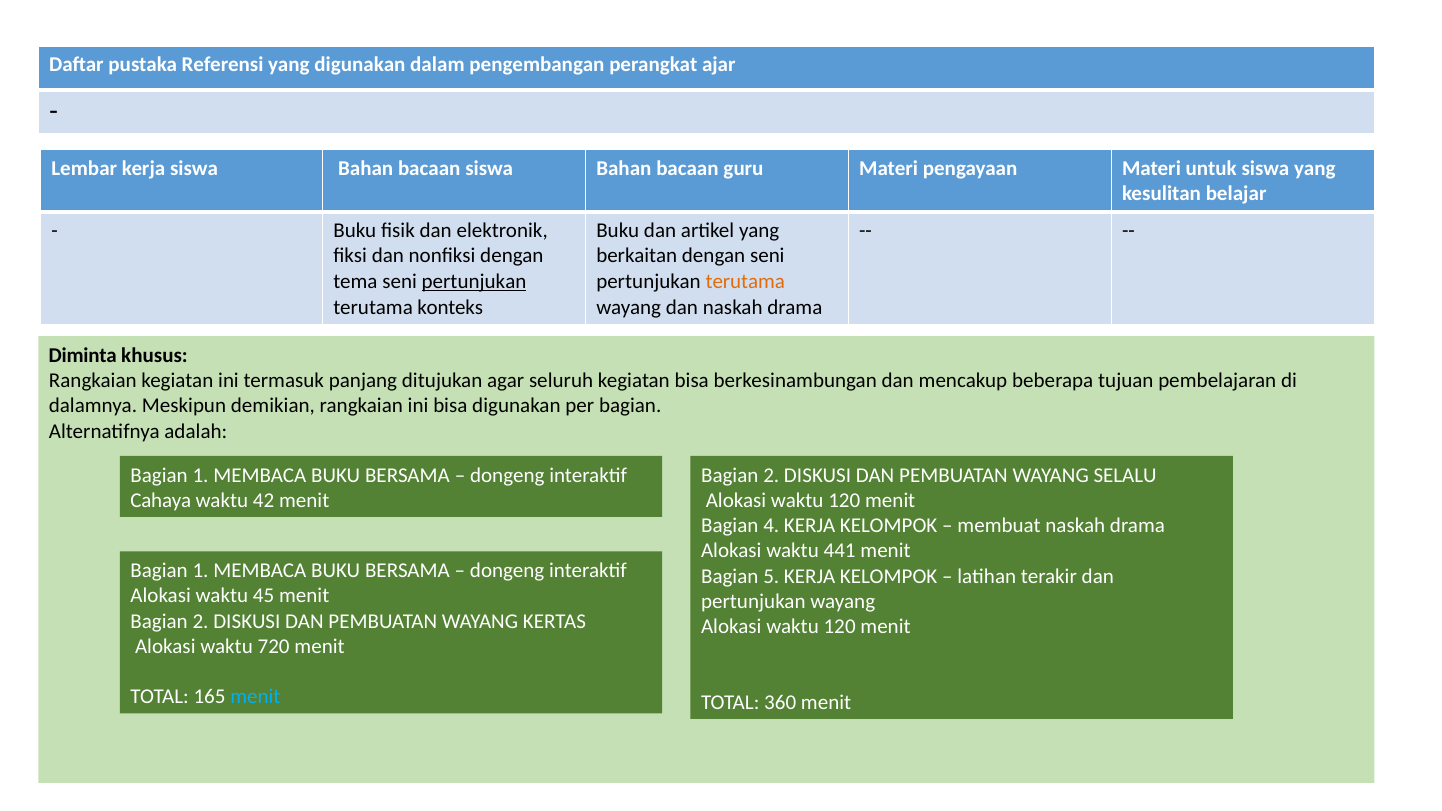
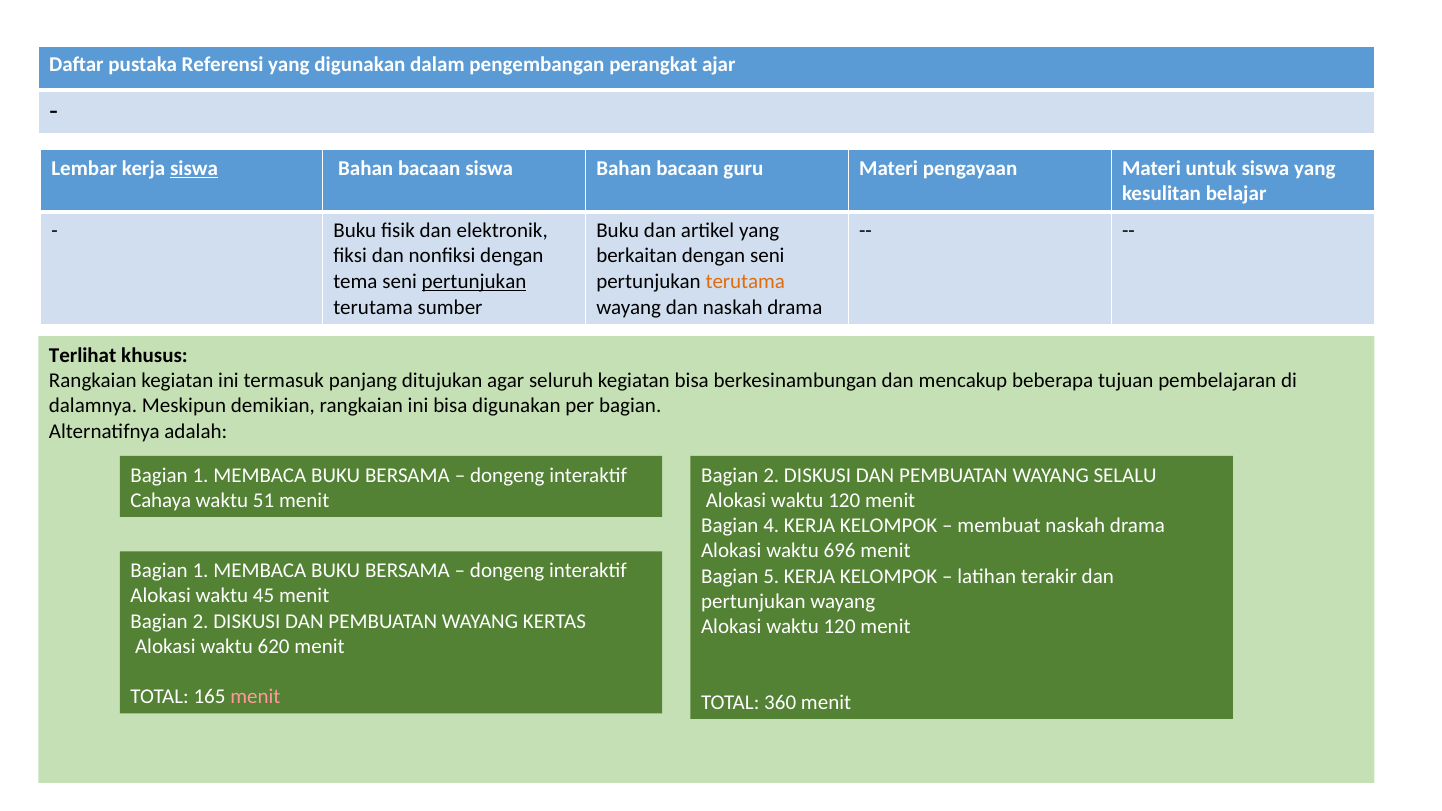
siswa at (194, 168) underline: none -> present
konteks: konteks -> sumber
Diminta: Diminta -> Terlihat
42: 42 -> 51
441: 441 -> 696
720: 720 -> 620
menit at (255, 697) colour: light blue -> pink
